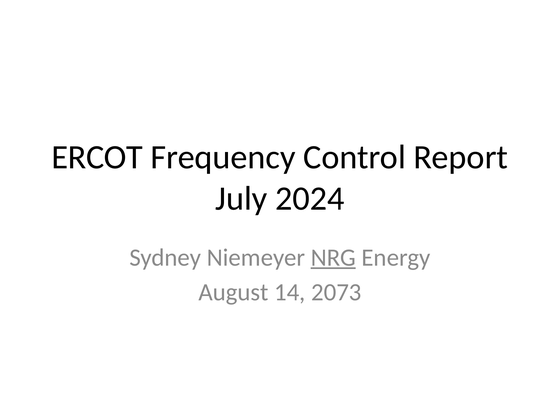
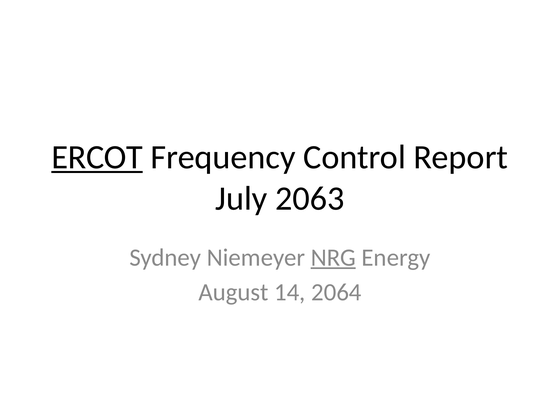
ERCOT underline: none -> present
2024: 2024 -> 2063
2073: 2073 -> 2064
